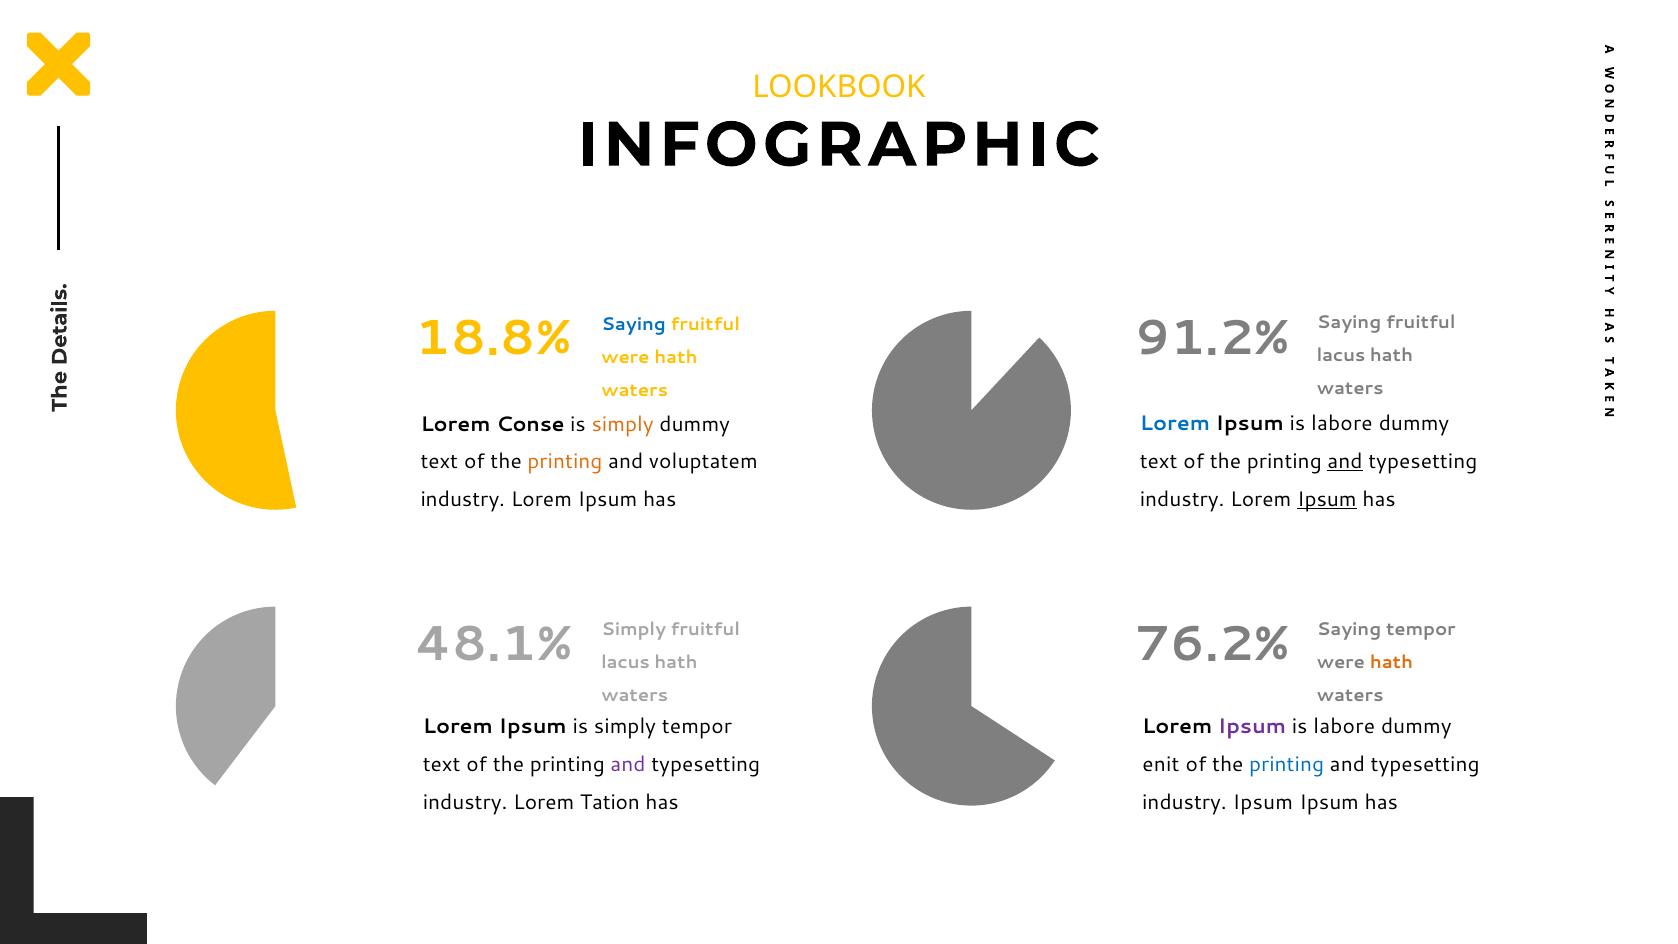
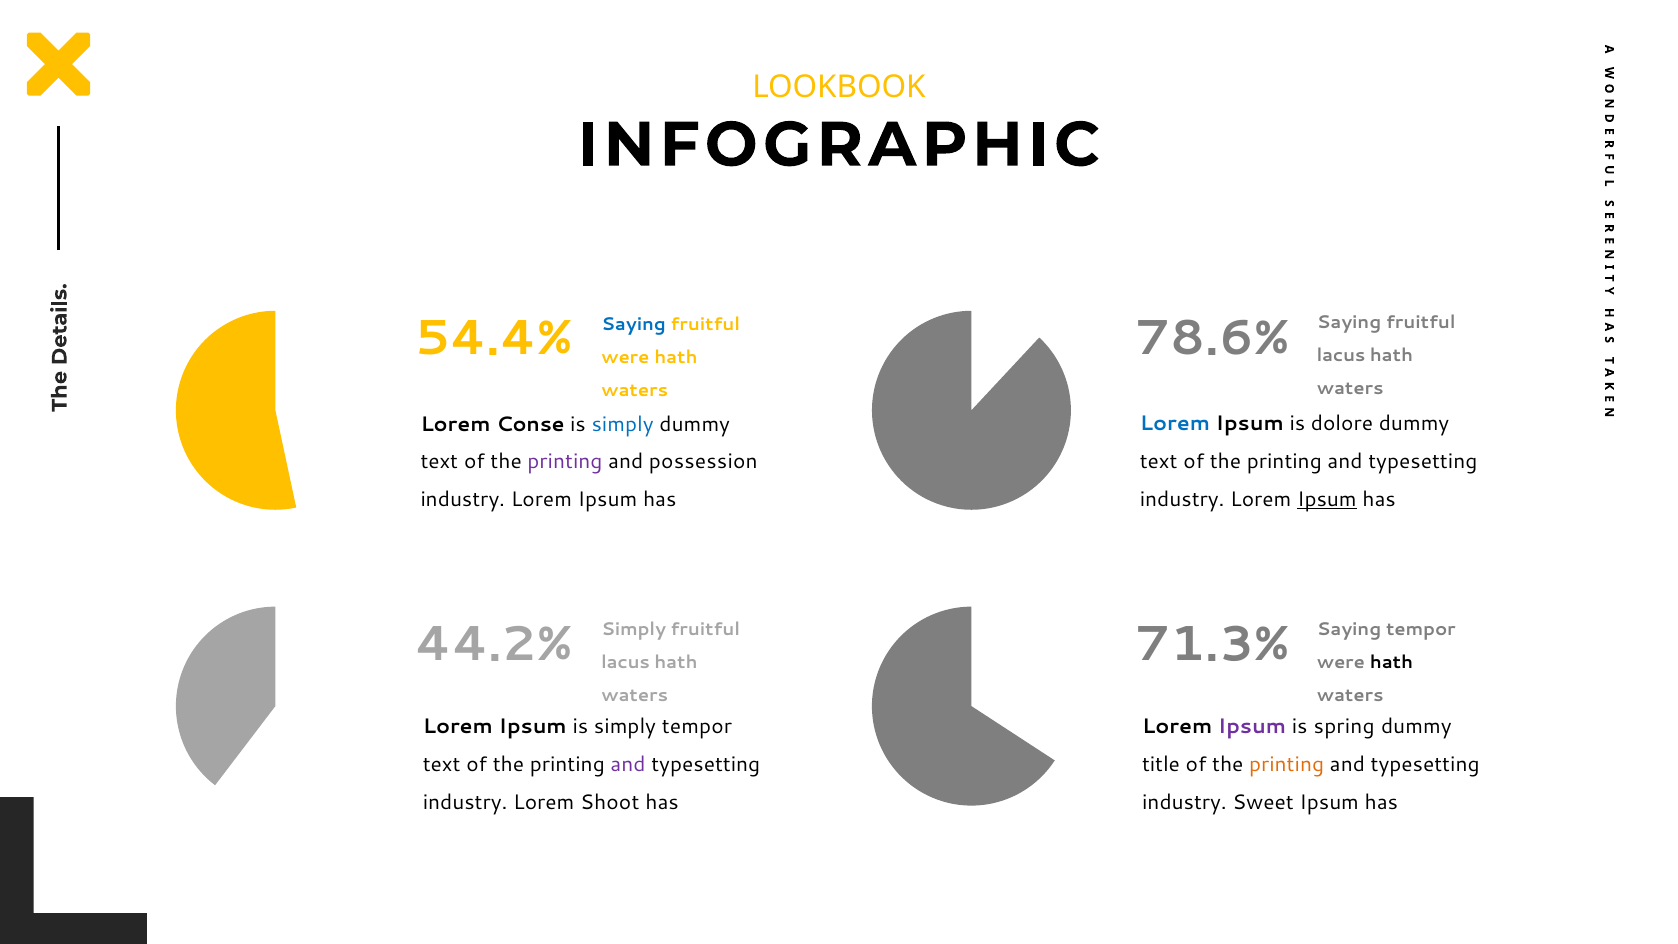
18.8%: 18.8% -> 54.4%
91.2%: 91.2% -> 78.6%
labore at (1342, 424): labore -> dolore
simply at (623, 424) colour: orange -> blue
and at (1345, 461) underline: present -> none
printing at (565, 462) colour: orange -> purple
voluptatem: voluptatem -> possession
48.1%: 48.1% -> 44.2%
76.2%: 76.2% -> 71.3%
hath at (1391, 662) colour: orange -> black
labore at (1344, 727): labore -> spring
enit: enit -> title
printing at (1287, 765) colour: blue -> orange
Tation: Tation -> Shoot
industry Ipsum: Ipsum -> Sweet
